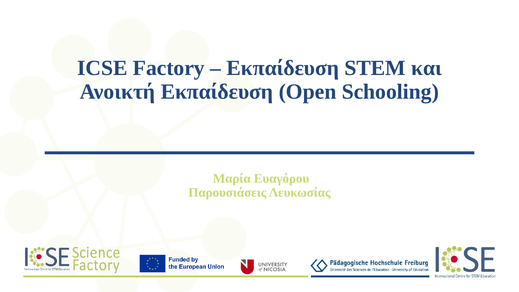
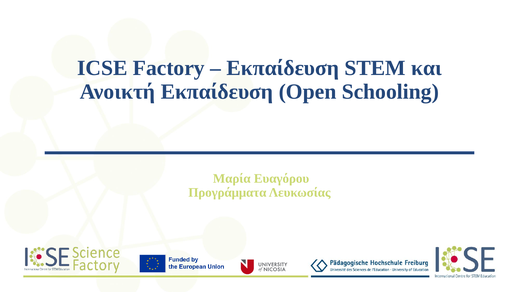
Παρουσιάσεις: Παρουσιάσεις -> Προγράμματα
